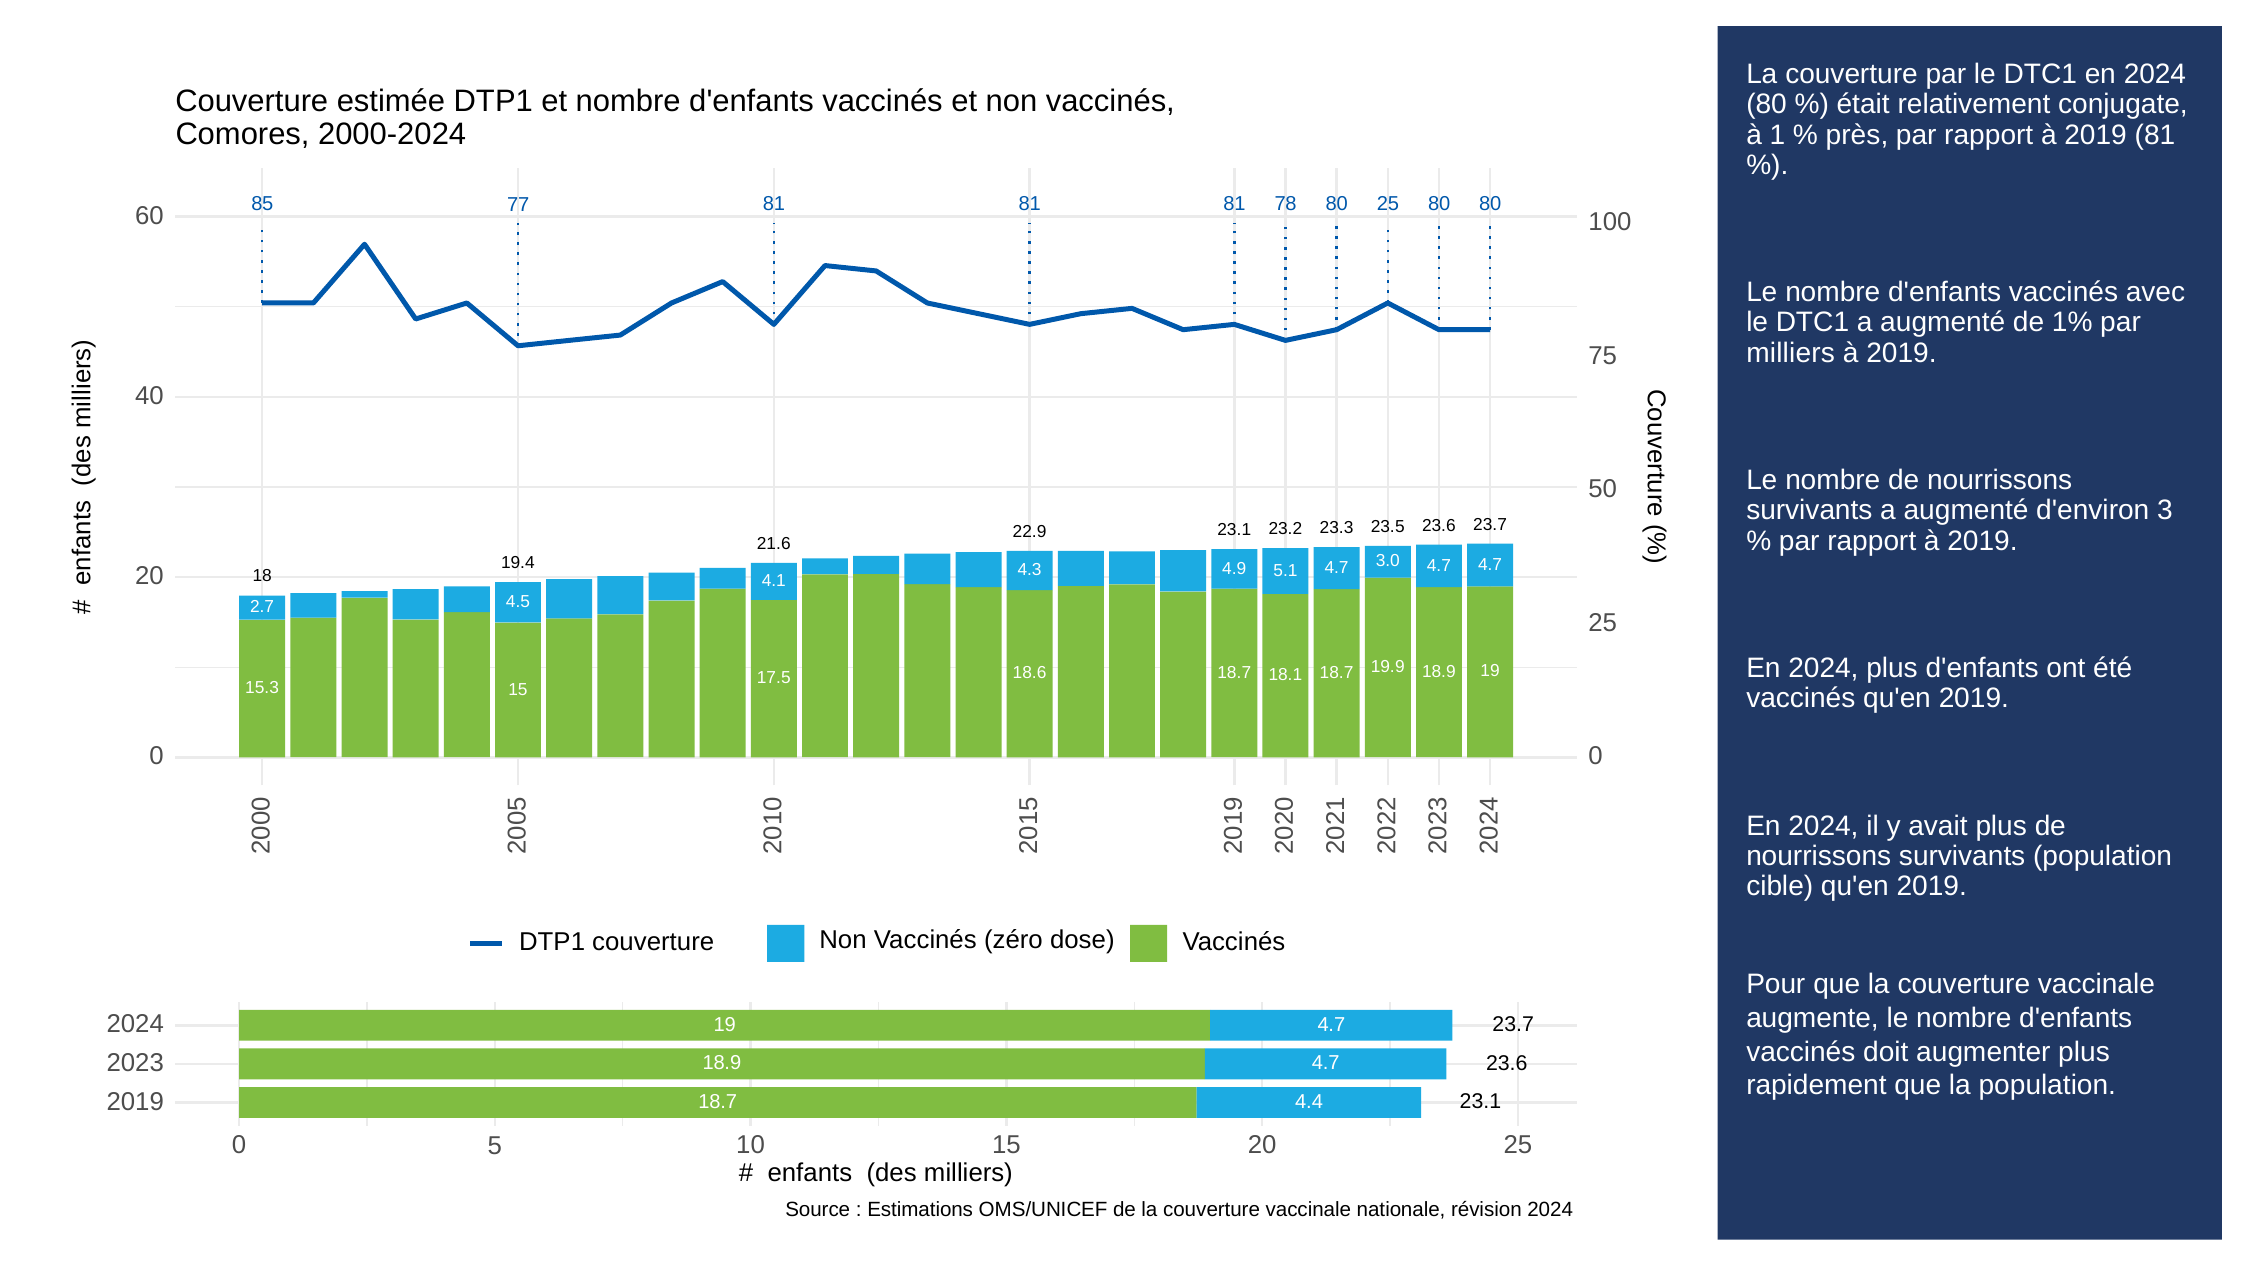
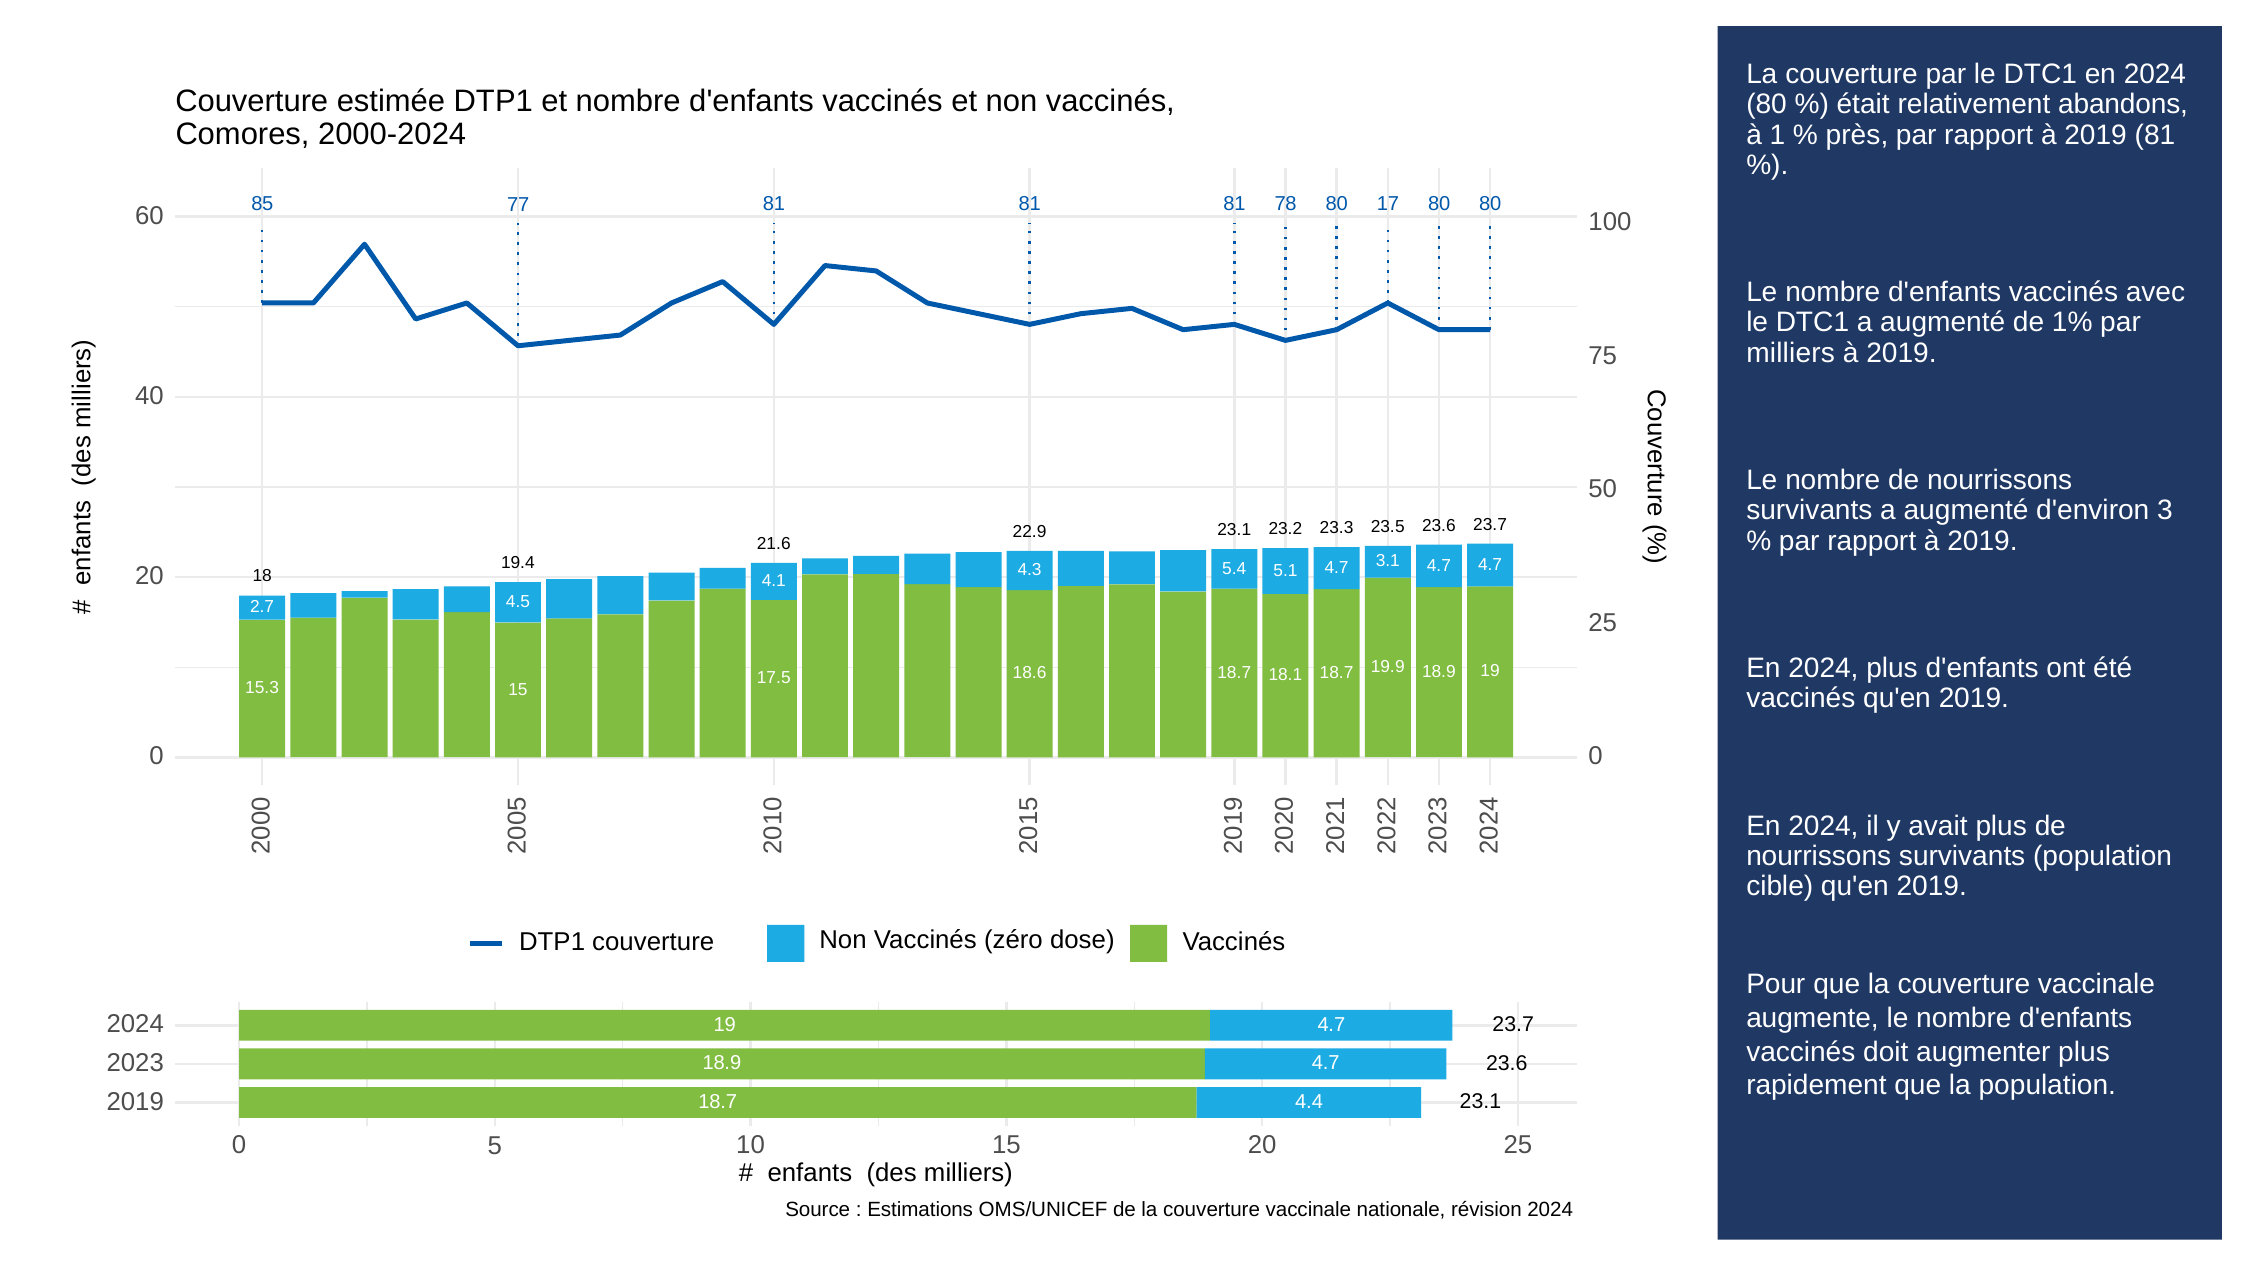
conjugate: conjugate -> abandons
80 25: 25 -> 17
3.0: 3.0 -> 3.1
4.9: 4.9 -> 5.4
